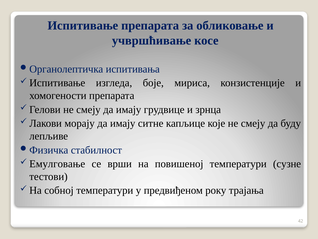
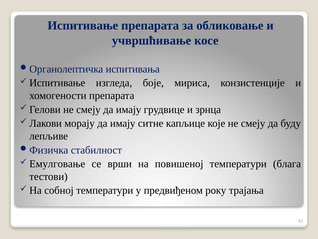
сузне: сузне -> блага
